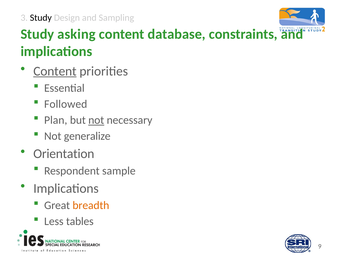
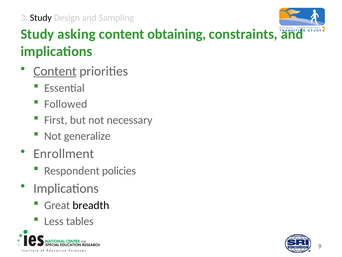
database: database -> obtaining
Plan: Plan -> First
not at (96, 120) underline: present -> none
Orientation: Orientation -> Enrollment
sample: sample -> policies
breadth colour: orange -> black
